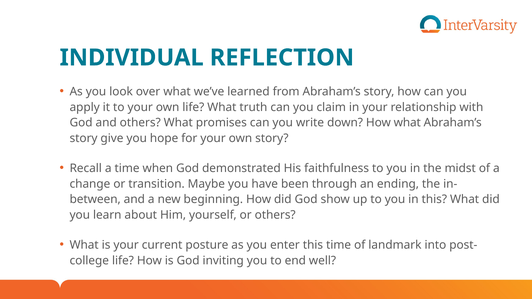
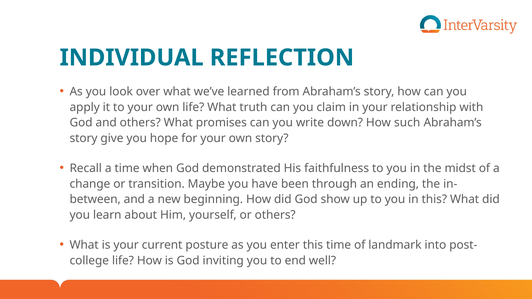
How what: what -> such
